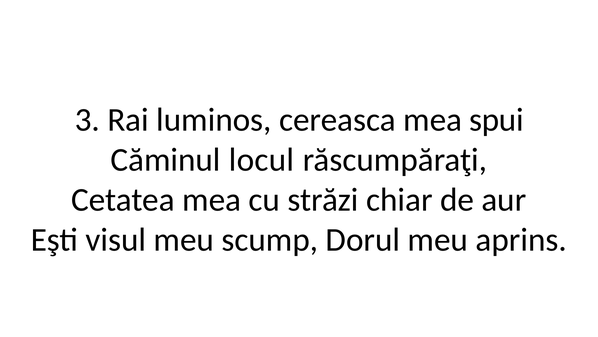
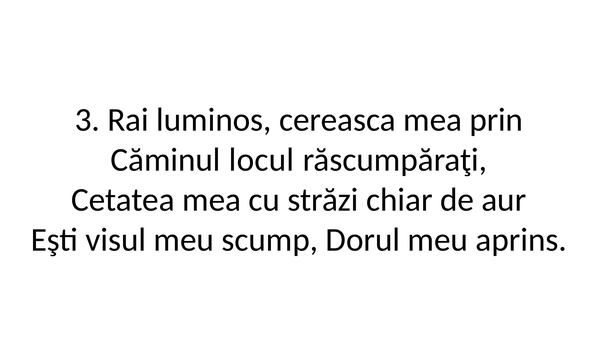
spui: spui -> prin
